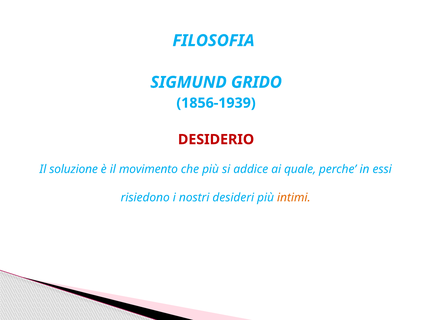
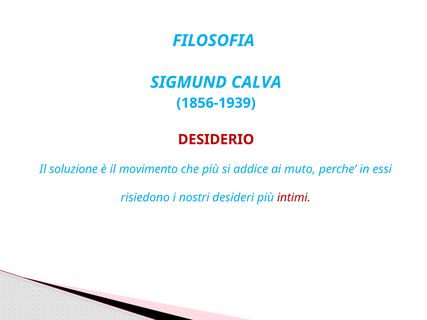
GRIDO: GRIDO -> CALVA
quale: quale -> muto
intimi colour: orange -> red
